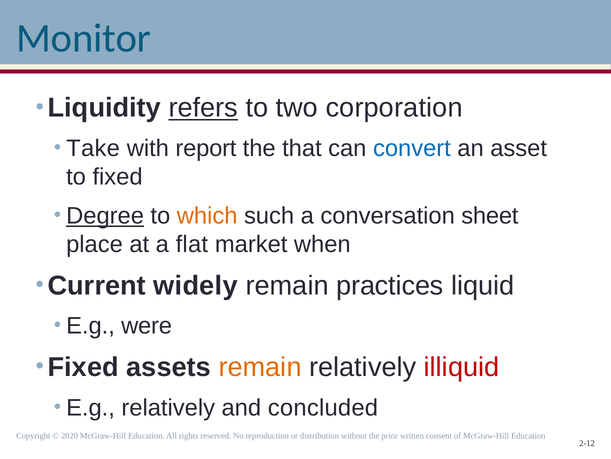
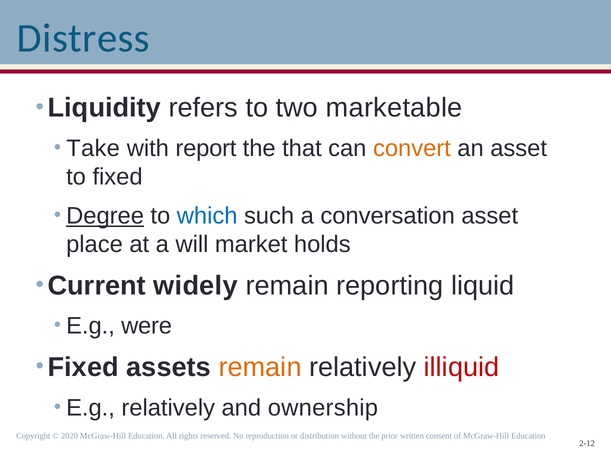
Monitor: Monitor -> Distress
refers underline: present -> none
corporation: corporation -> marketable
convert colour: blue -> orange
which colour: orange -> blue
conversation sheet: sheet -> asset
flat: flat -> will
when: when -> holds
practices: practices -> reporting
concluded: concluded -> ownership
